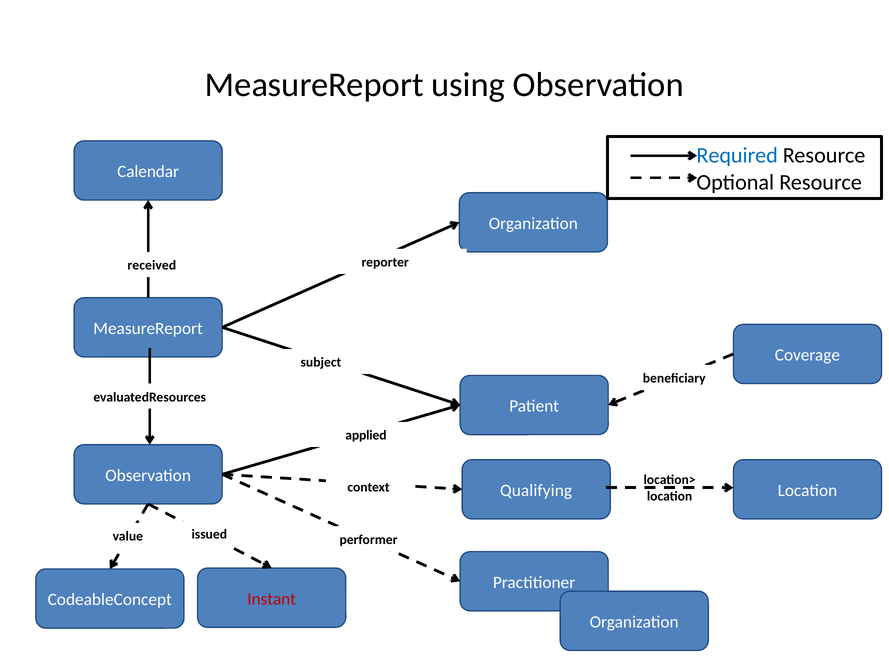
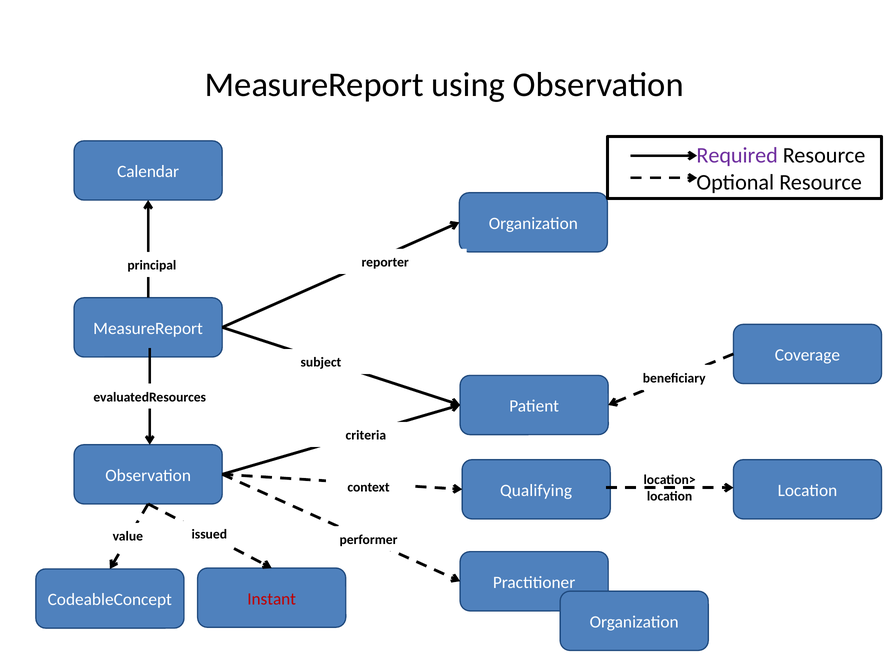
Required colour: blue -> purple
received: received -> principal
applied: applied -> criteria
